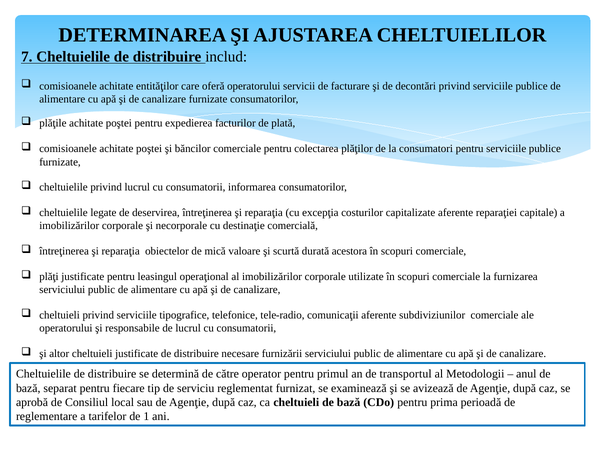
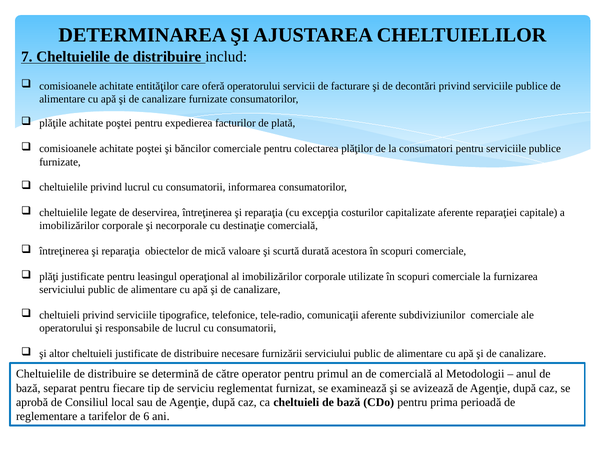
de transportul: transportul -> comercială
1: 1 -> 6
